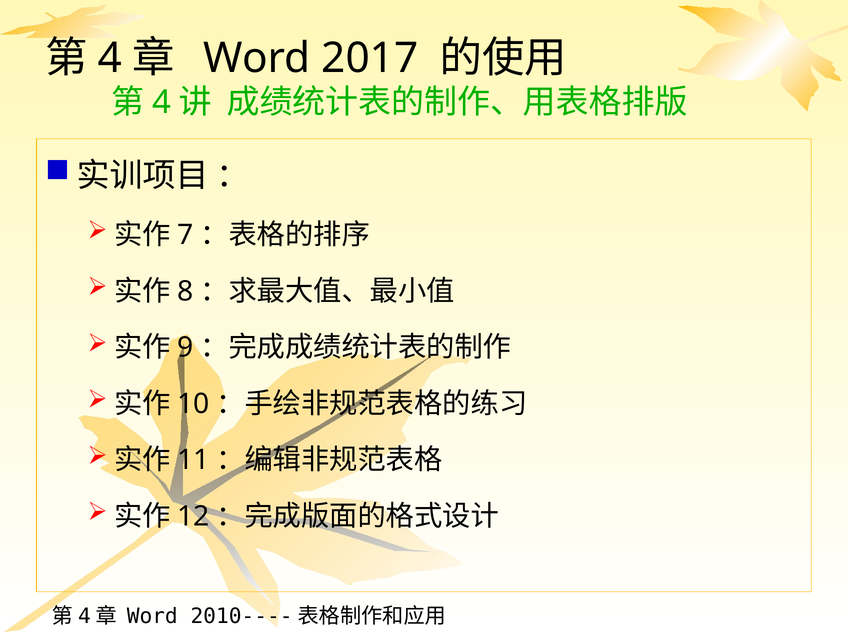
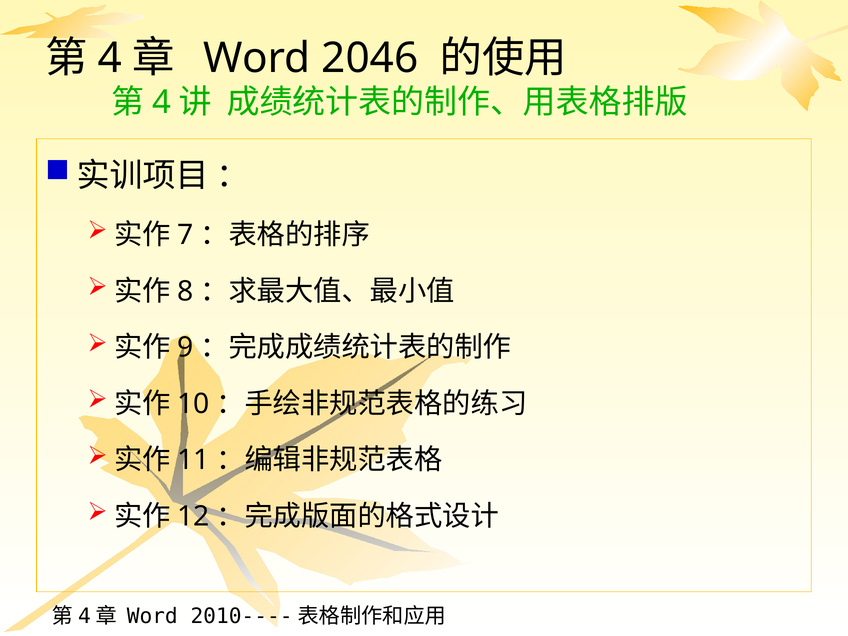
2017: 2017 -> 2046
